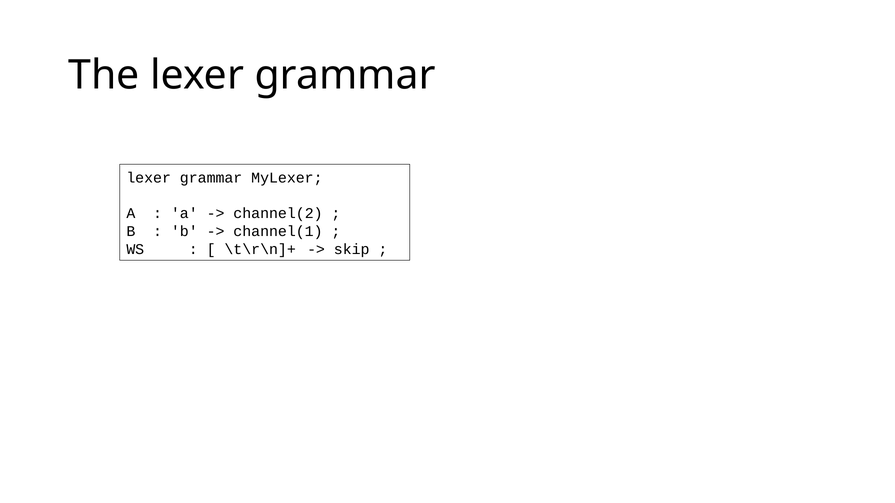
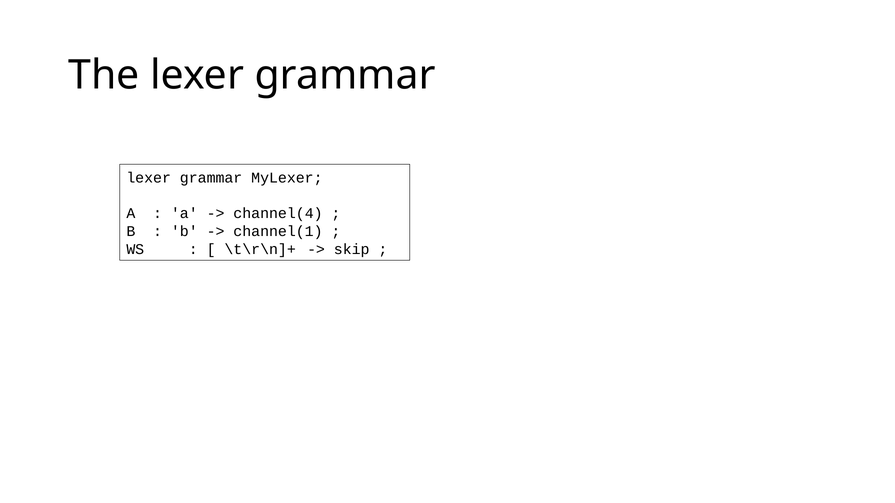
channel(2: channel(2 -> channel(4
